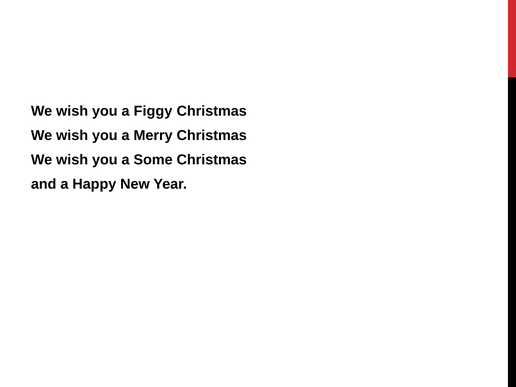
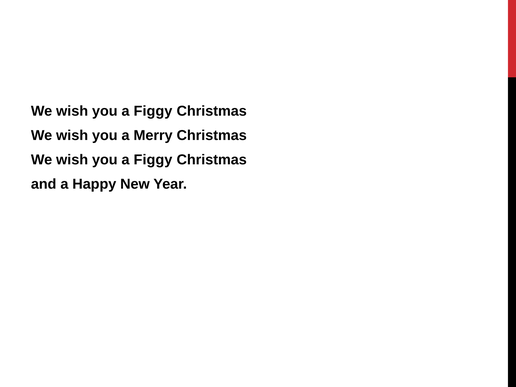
Some at (153, 160): Some -> Figgy
